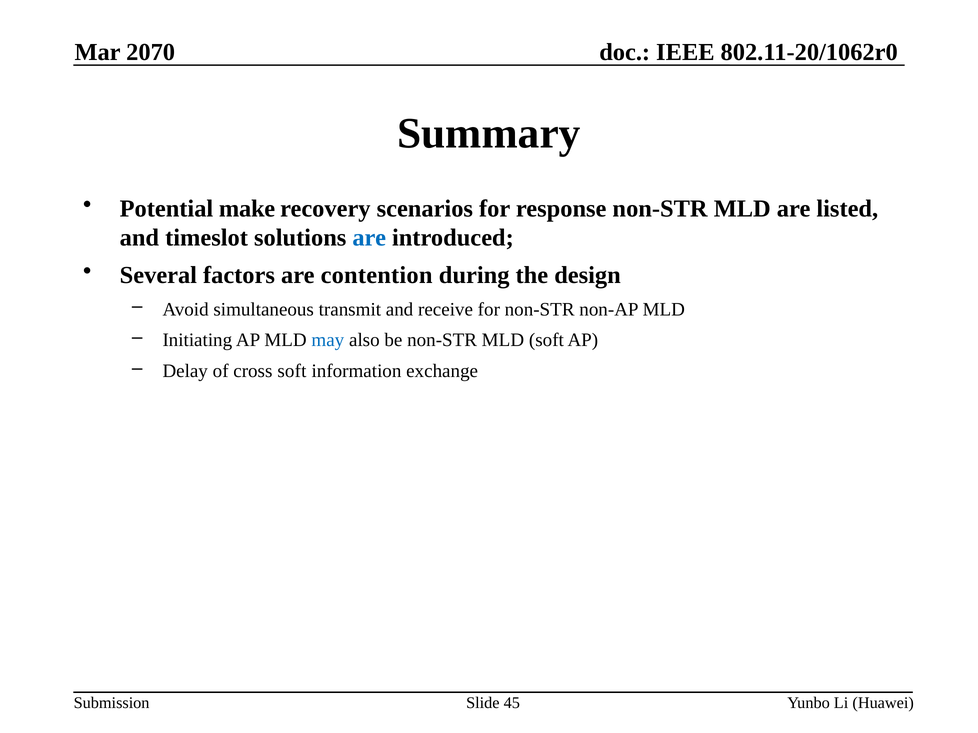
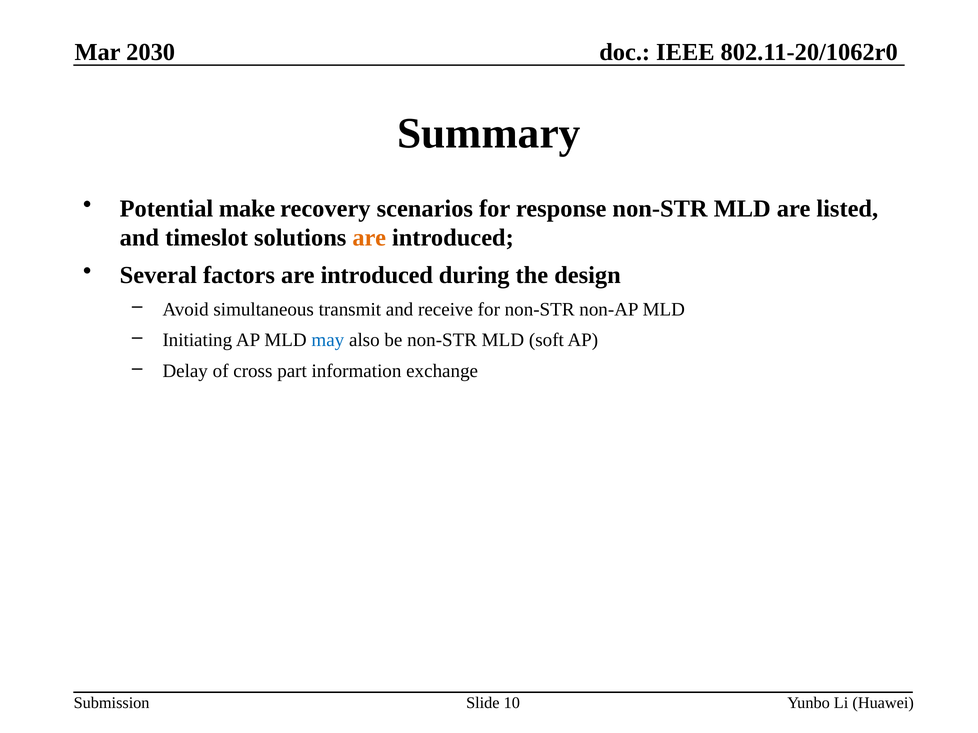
2070: 2070 -> 2030
are at (369, 238) colour: blue -> orange
factors are contention: contention -> introduced
cross soft: soft -> part
45: 45 -> 10
